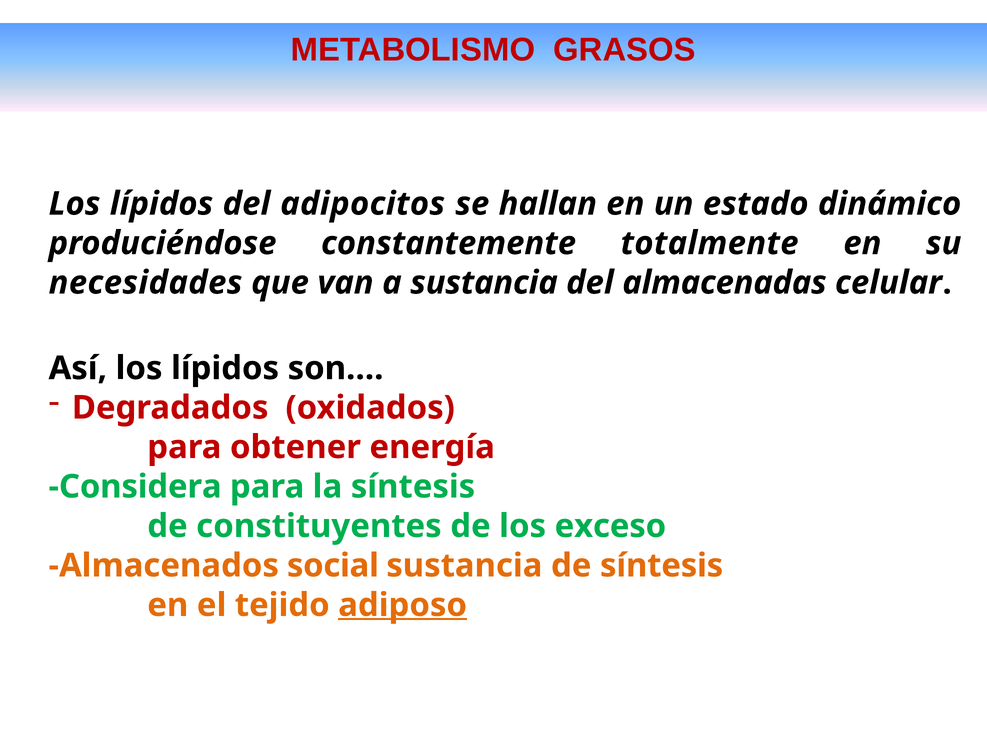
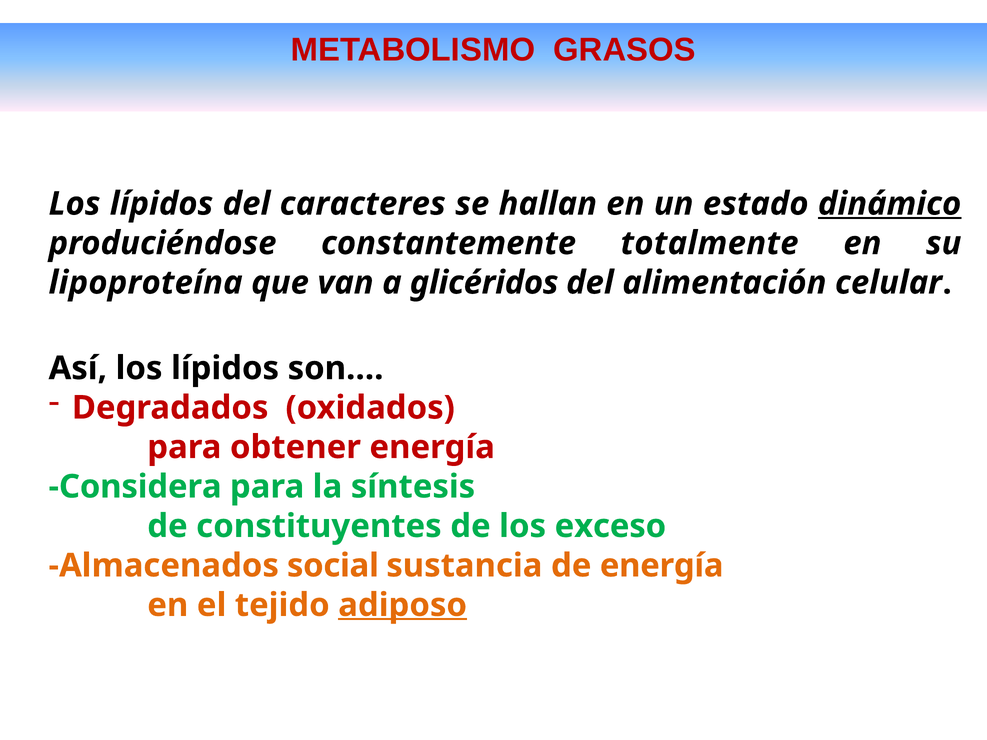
adipocitos: adipocitos -> caracteres
dinámico underline: none -> present
necesidades: necesidades -> lipoproteína
a sustancia: sustancia -> glicéridos
almacenadas: almacenadas -> alimentación
de síntesis: síntesis -> energía
